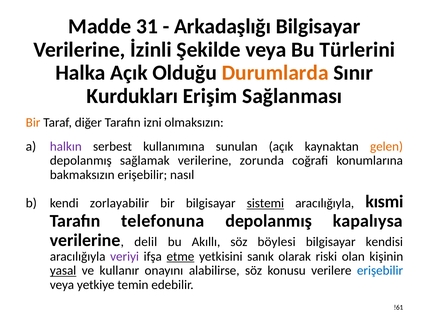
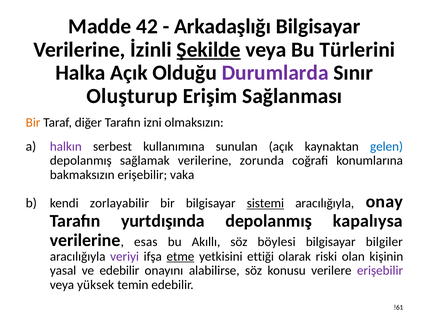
31: 31 -> 42
Şekilde underline: none -> present
Durumlarda colour: orange -> purple
Kurdukları: Kurdukları -> Oluşturup
gelen colour: orange -> blue
nasıl: nasıl -> vaka
kısmi: kısmi -> onay
telefonuna: telefonuna -> yurtdışında
delil: delil -> esas
kendisi: kendisi -> bilgiler
sanık: sanık -> ettiği
yasal underline: present -> none
ve kullanır: kullanır -> edebilir
erişebilir at (380, 270) colour: blue -> purple
yetkiye: yetkiye -> yüksek
